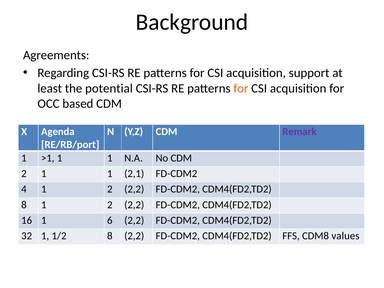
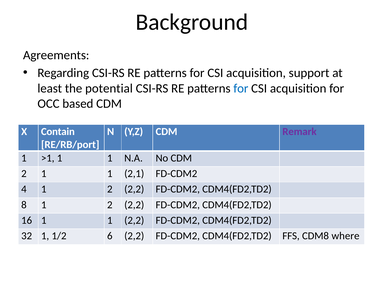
for at (241, 88) colour: orange -> blue
Agenda: Agenda -> Contain
16 1 6: 6 -> 1
1/2 8: 8 -> 6
values: values -> where
